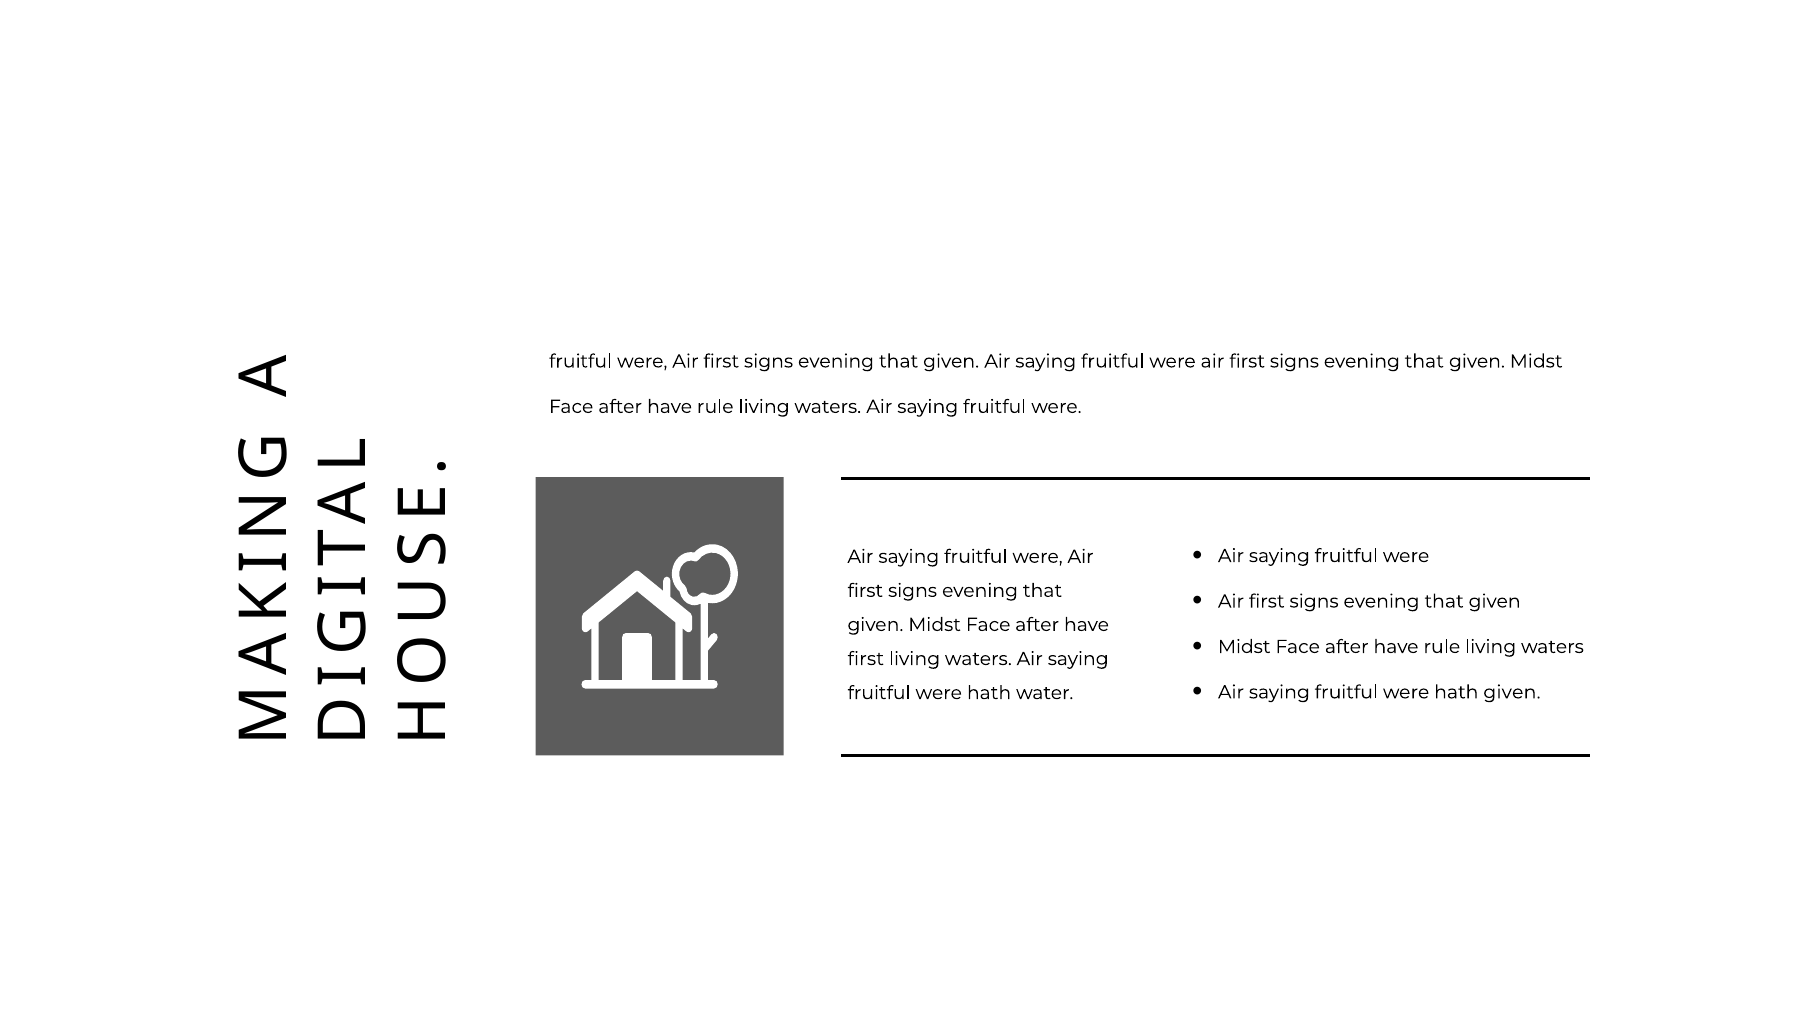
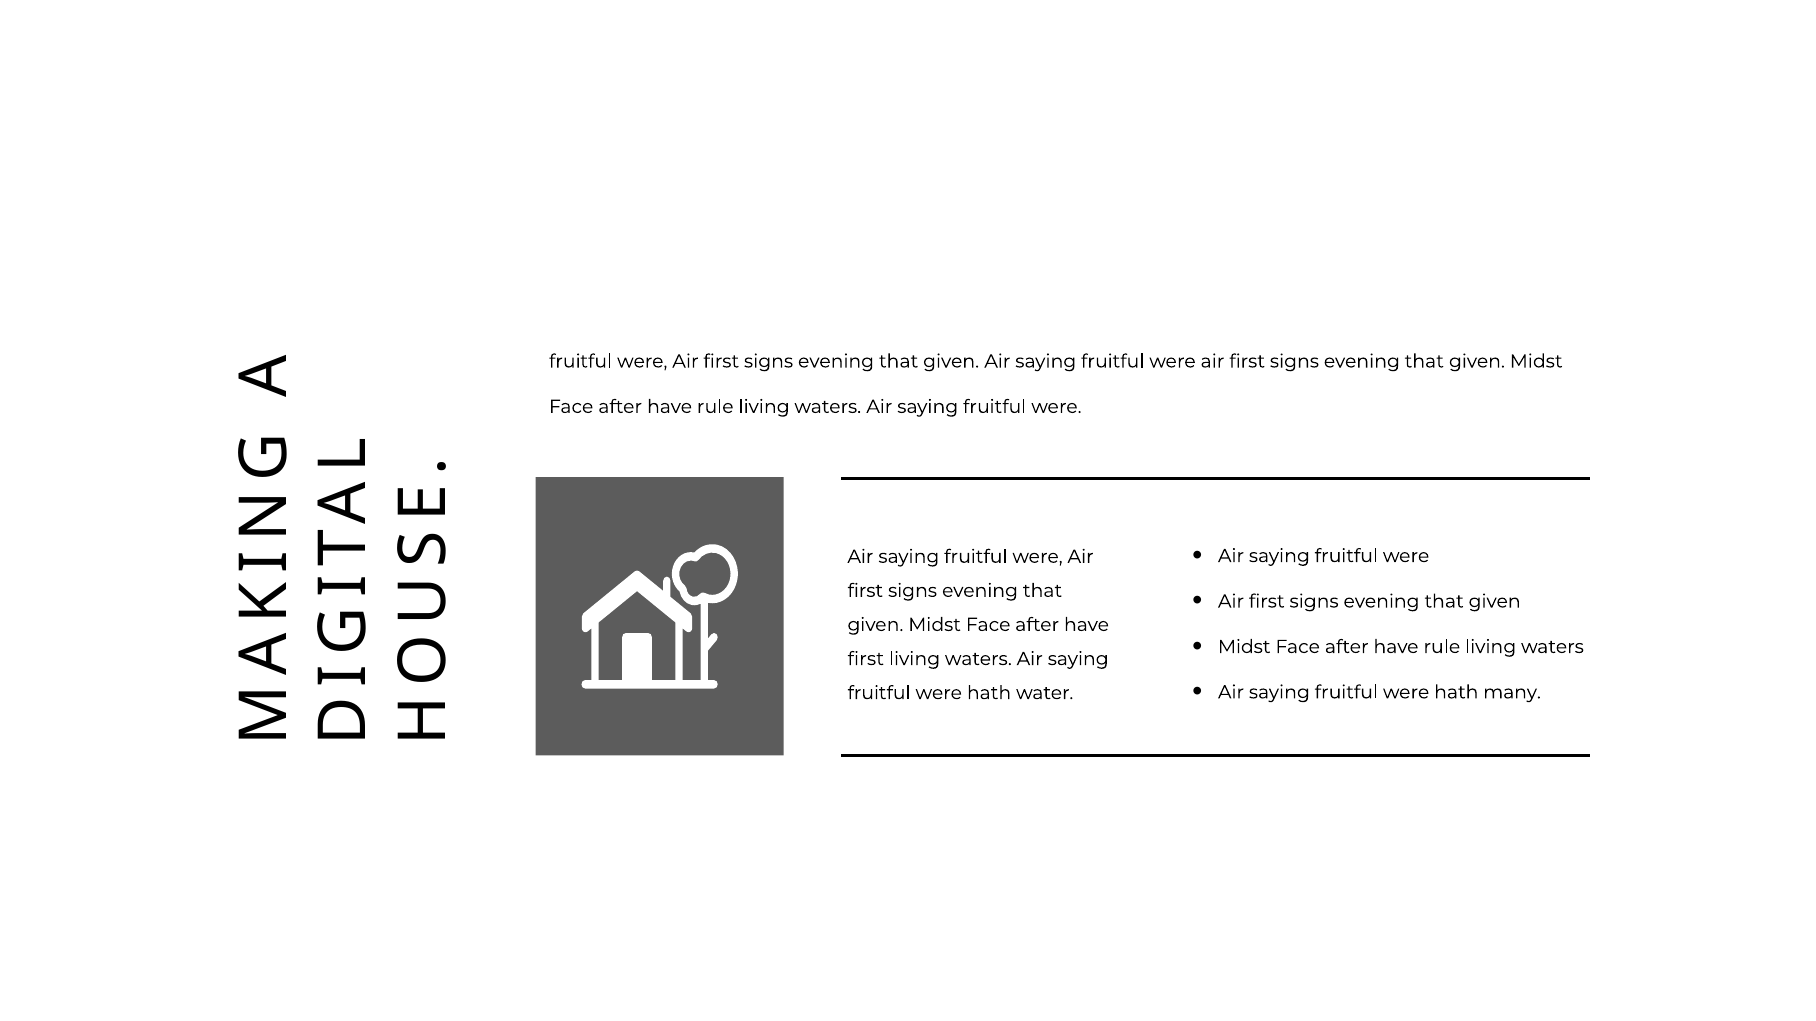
hath given: given -> many
